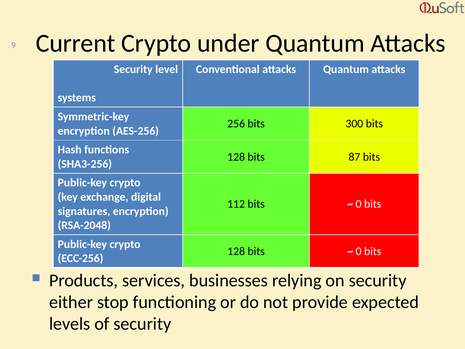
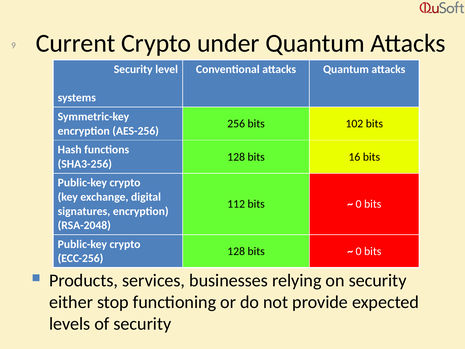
300: 300 -> 102
87: 87 -> 16
